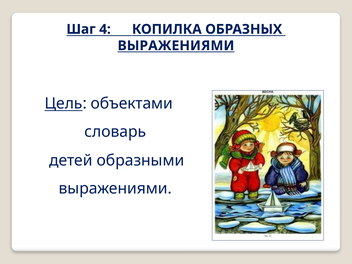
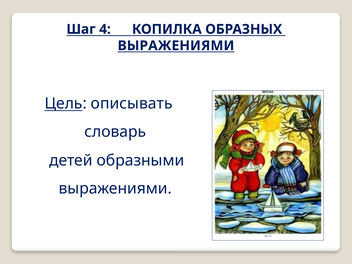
объектами: объектами -> описывать
